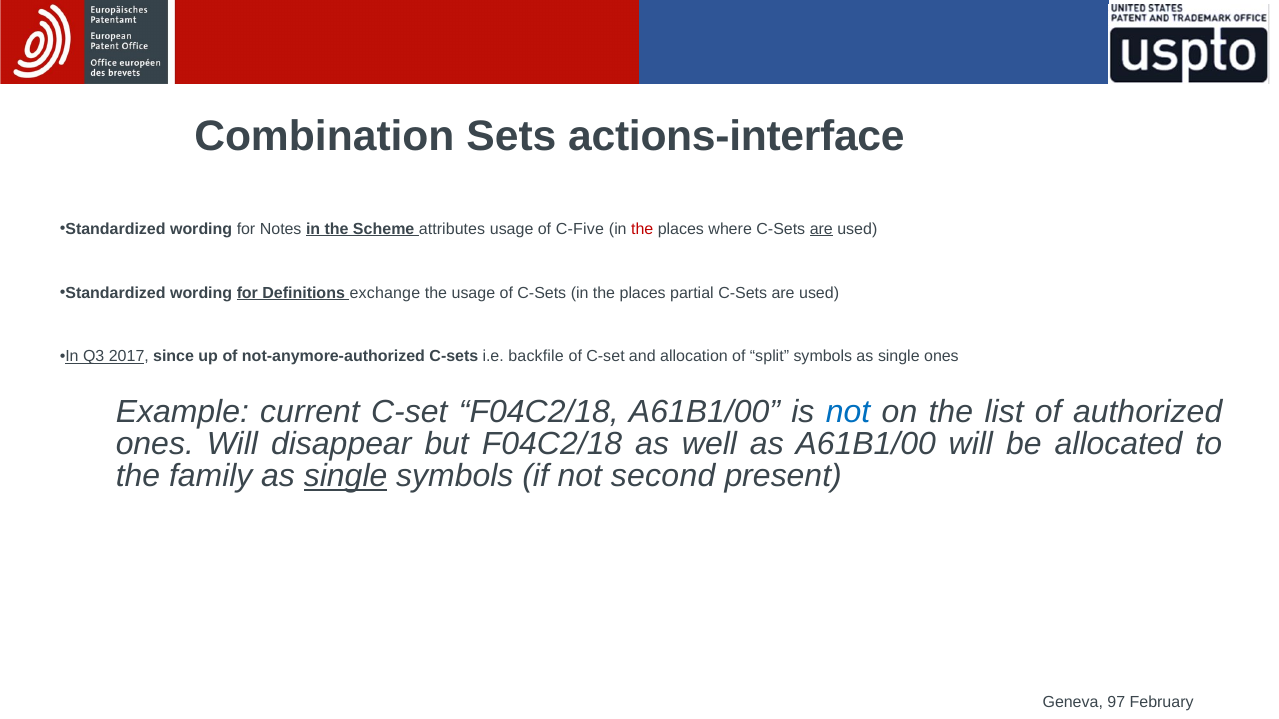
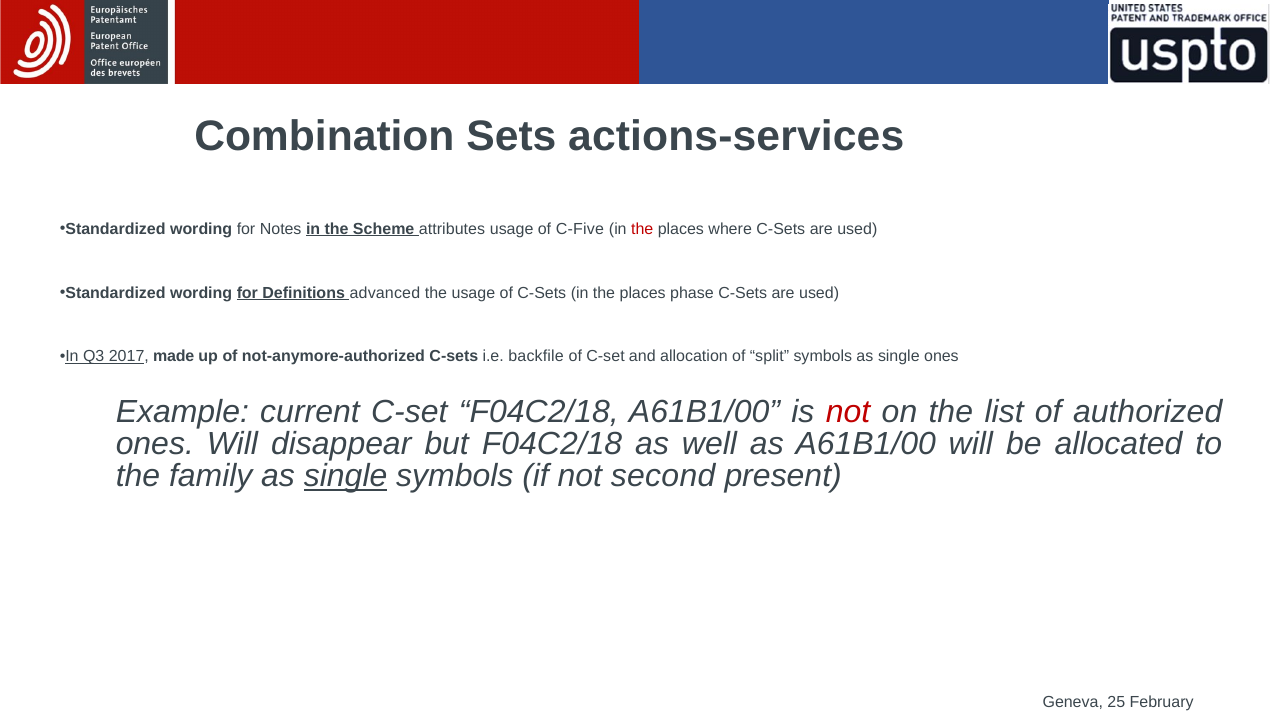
actions-interface: actions-interface -> actions-services
are at (821, 229) underline: present -> none
exchange: exchange -> advanced
partial: partial -> phase
since: since -> made
not at (848, 412) colour: blue -> red
97: 97 -> 25
